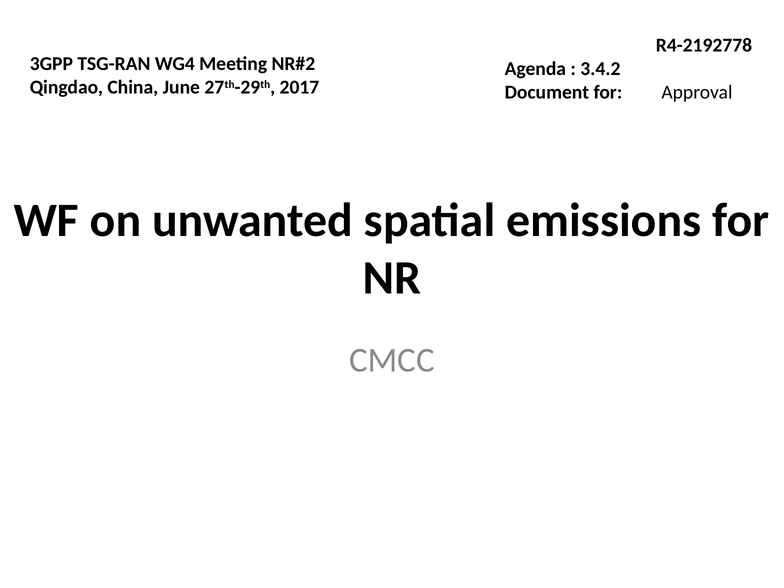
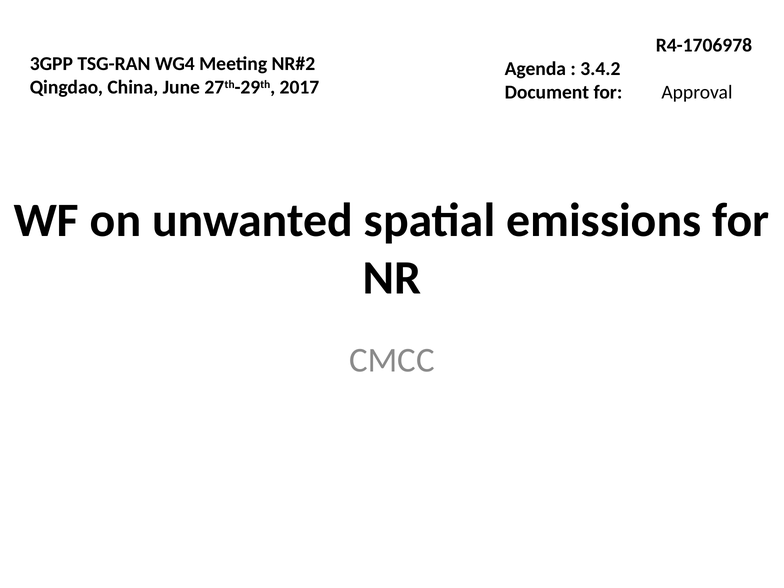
R4-2192778: R4-2192778 -> R4-1706978
